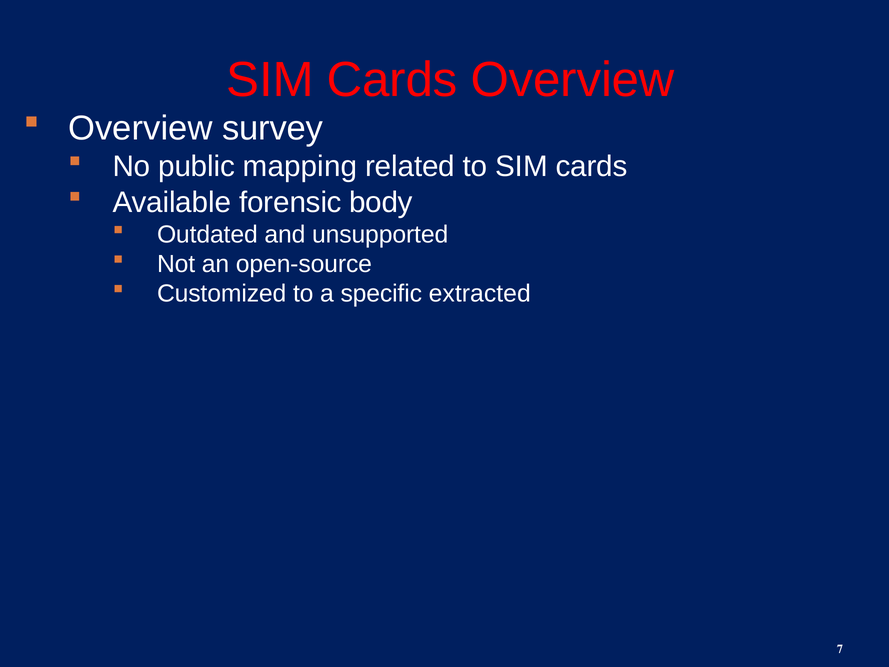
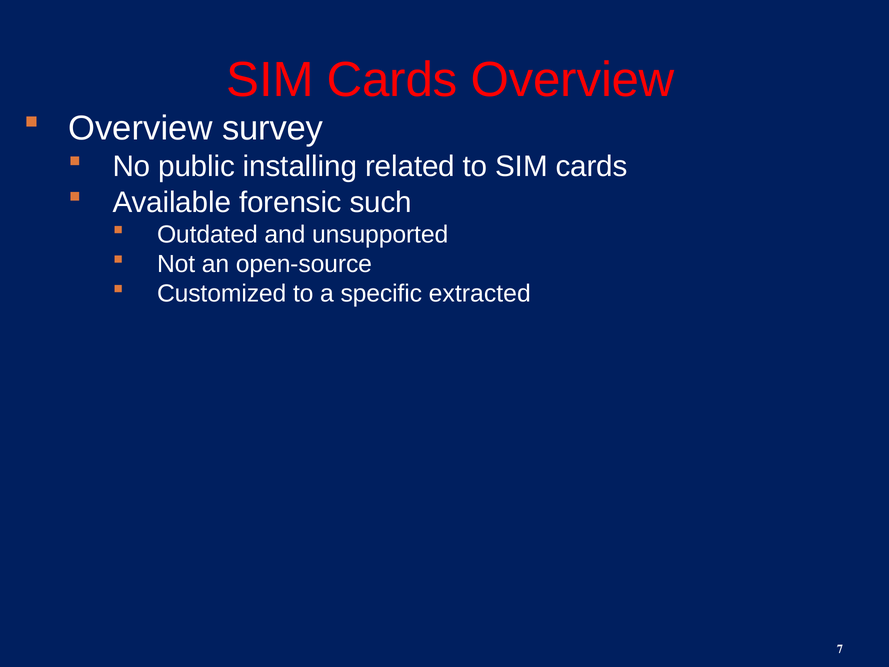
mapping: mapping -> installing
body: body -> such
